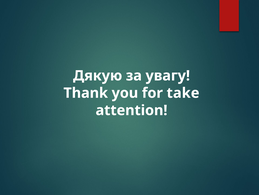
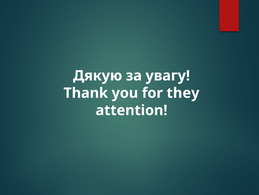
take: take -> they
